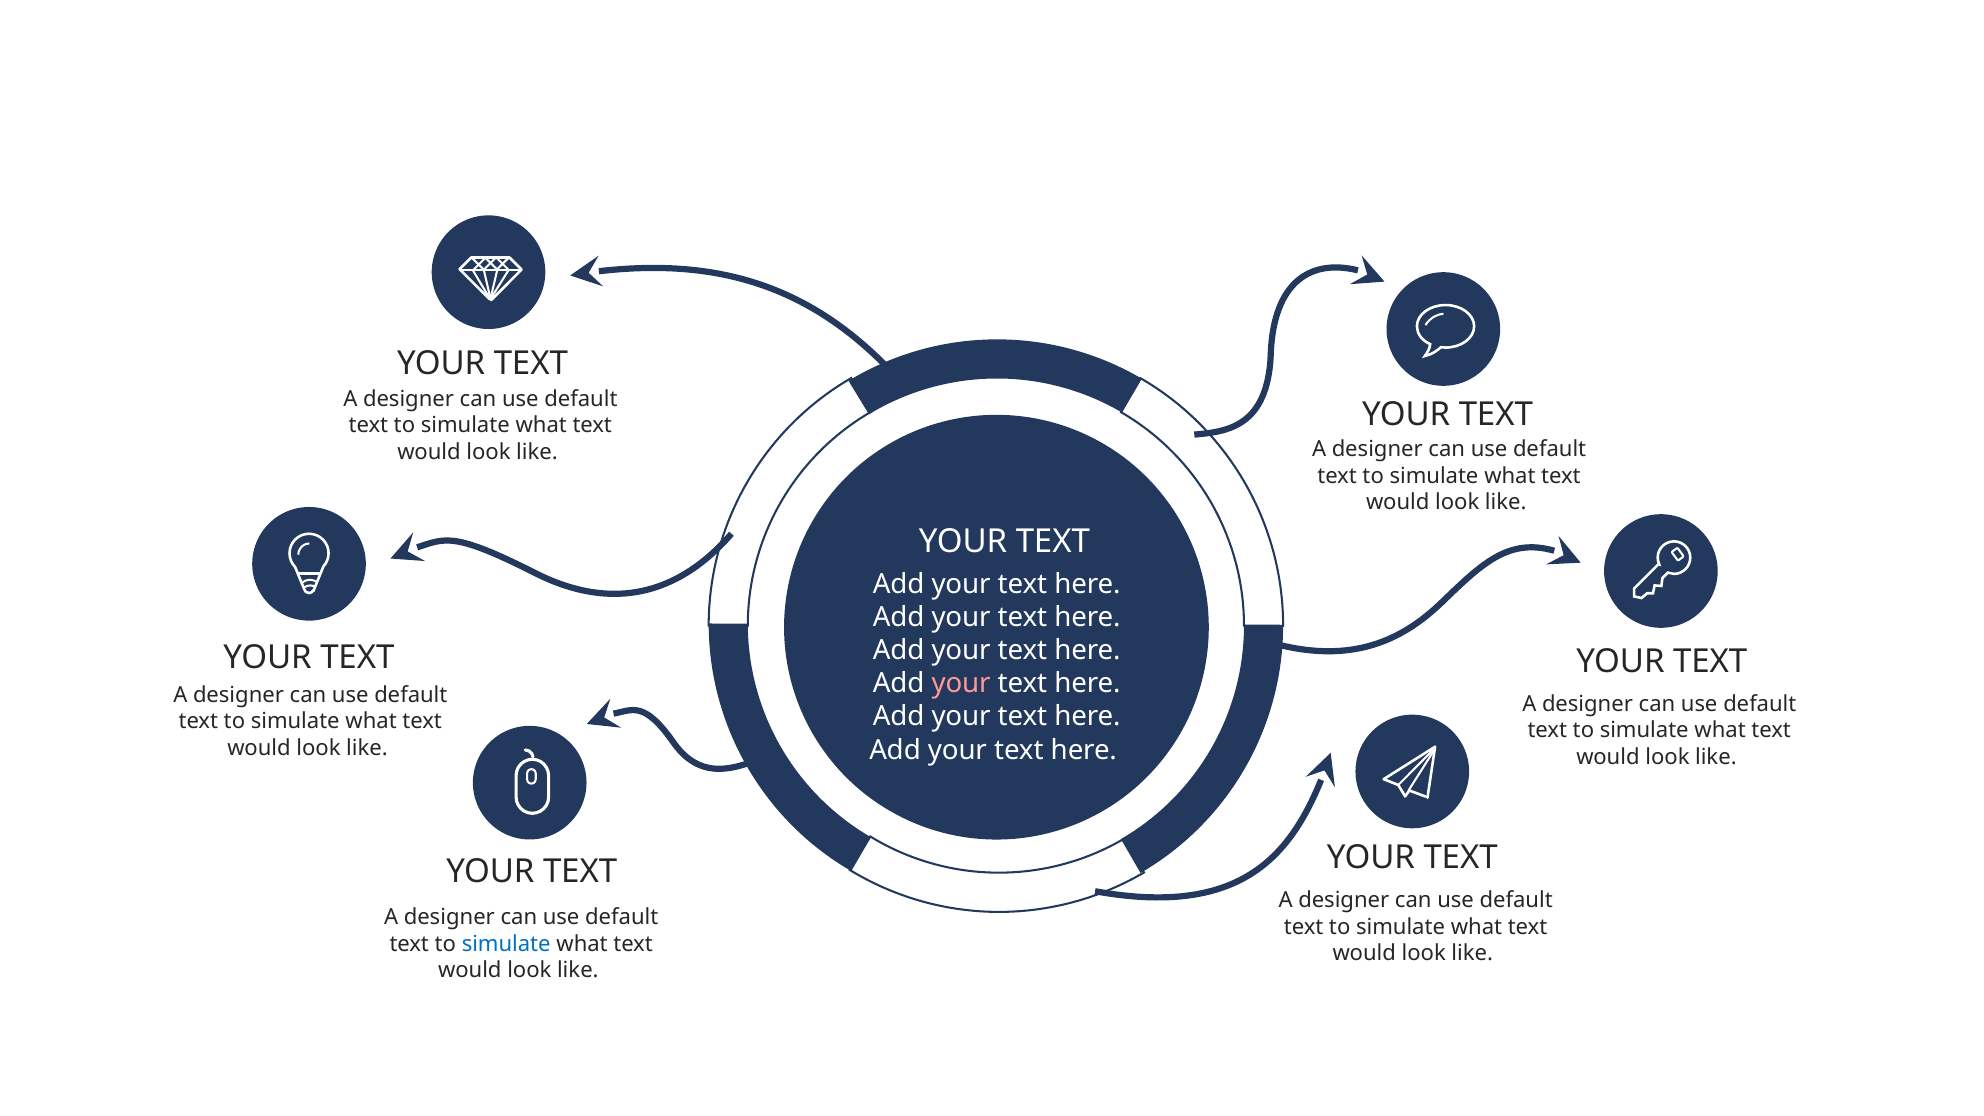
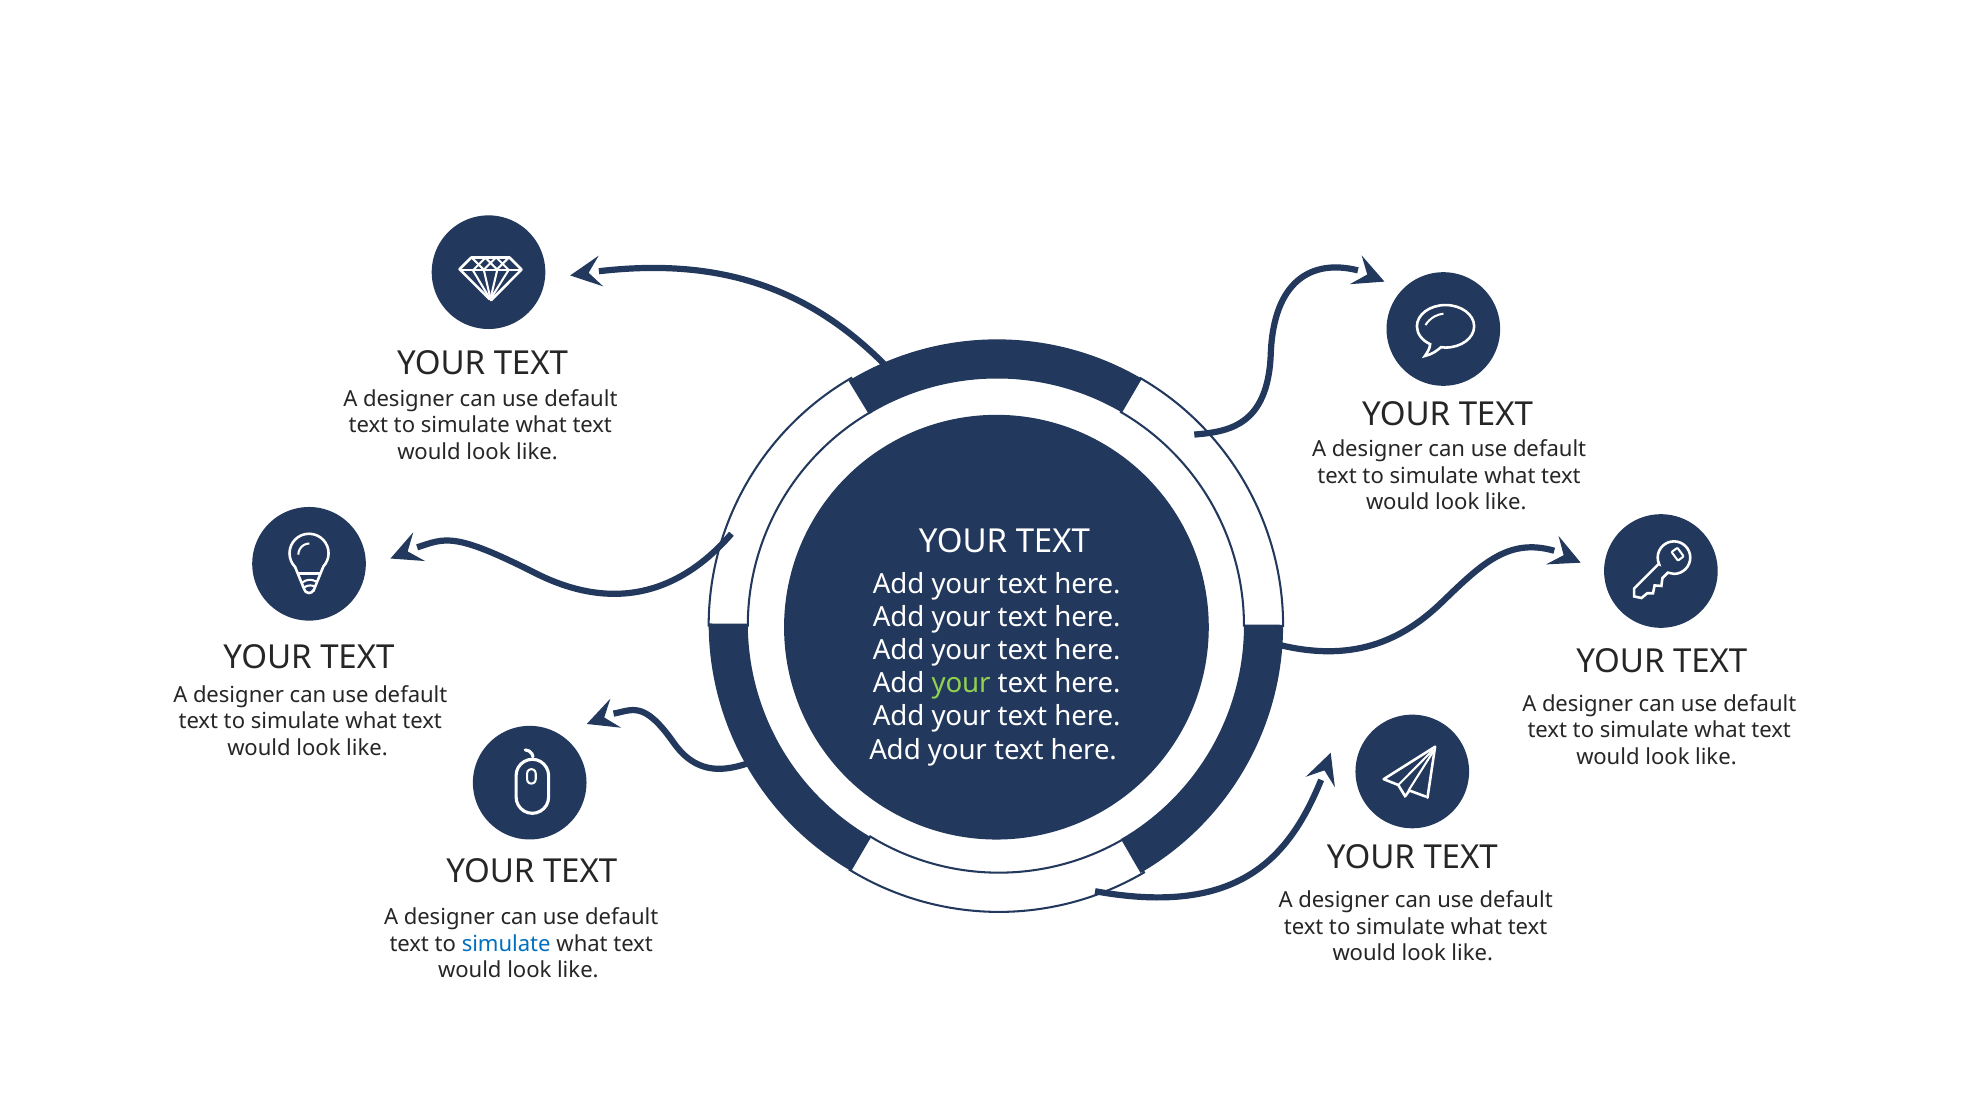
your at (961, 684) colour: pink -> light green
